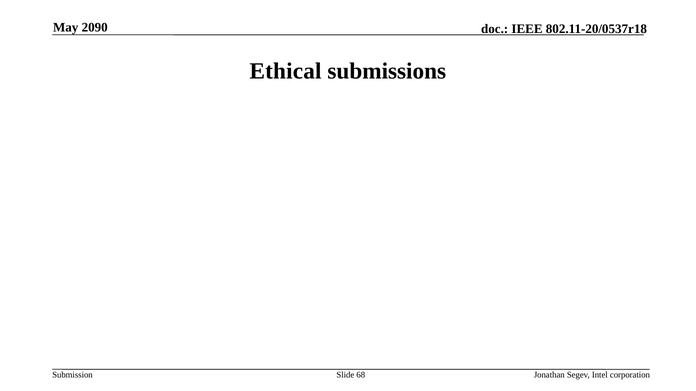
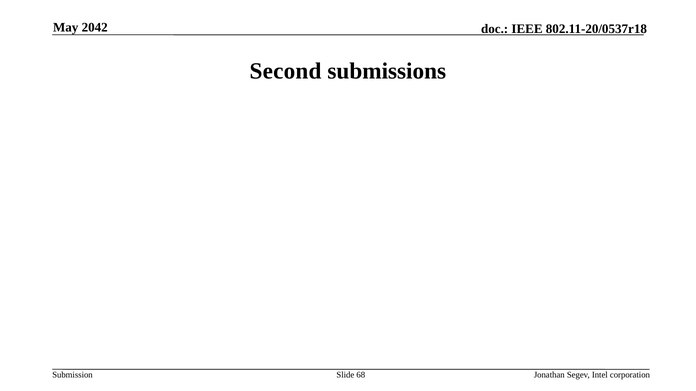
2090: 2090 -> 2042
Ethical: Ethical -> Second
